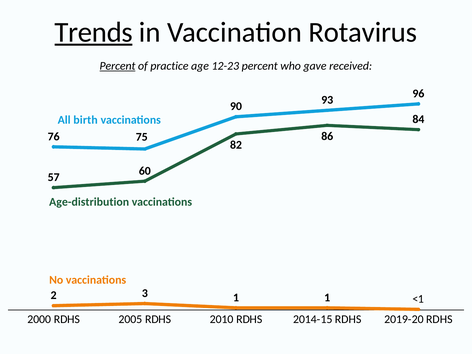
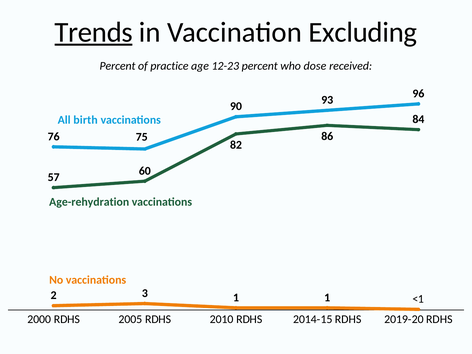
Rotavirus: Rotavirus -> Excluding
Percent at (118, 66) underline: present -> none
gave: gave -> dose
Age-distribution: Age-distribution -> Age-rehydration
